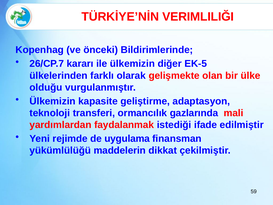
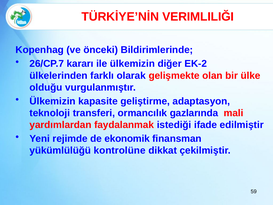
EK-5: EK-5 -> EK-2
uygulama: uygulama -> ekonomik
maddelerin: maddelerin -> kontrolüne
